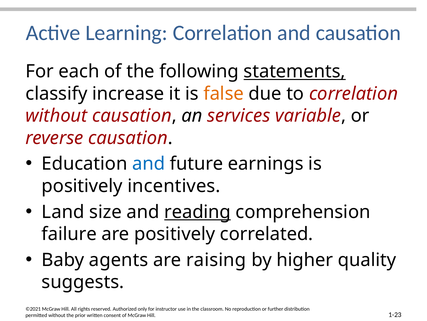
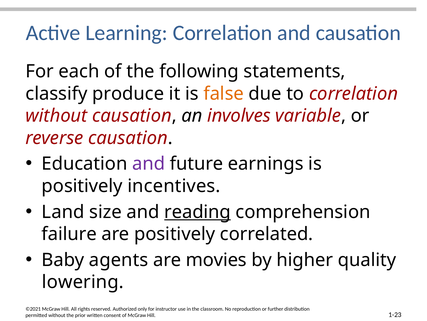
statements underline: present -> none
increase: increase -> produce
services: services -> involves
and at (149, 163) colour: blue -> purple
raising: raising -> movies
suggests: suggests -> lowering
